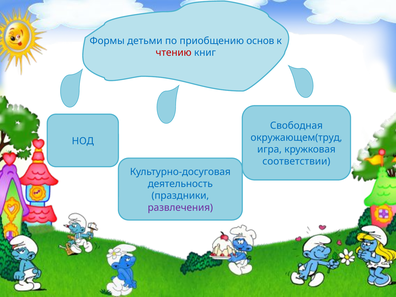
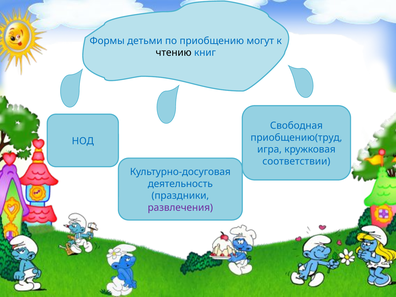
основ: основ -> могут
чтению colour: red -> black
окружающем(труд: окружающем(труд -> приобщению(труд
